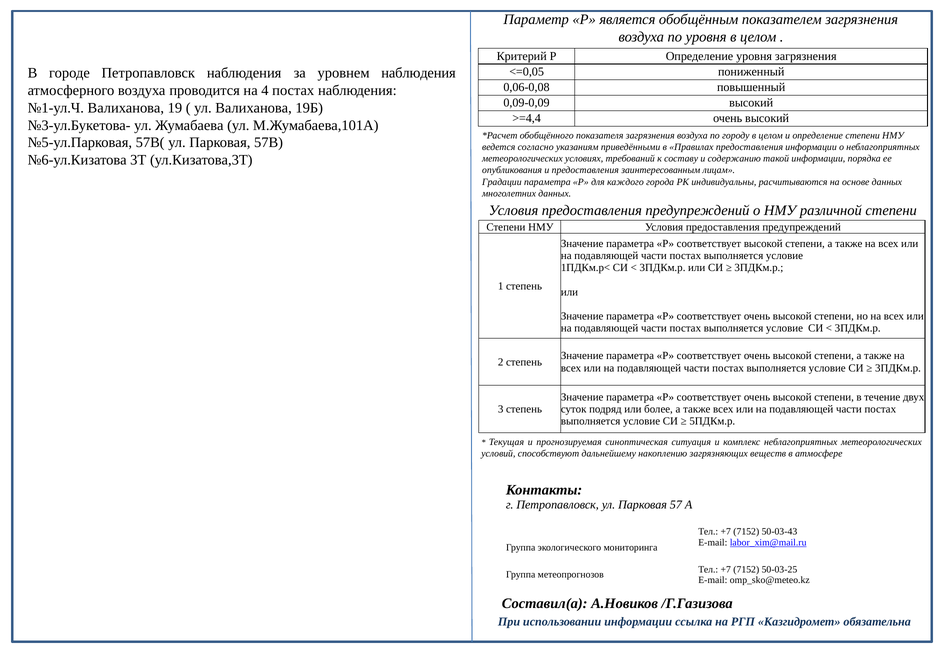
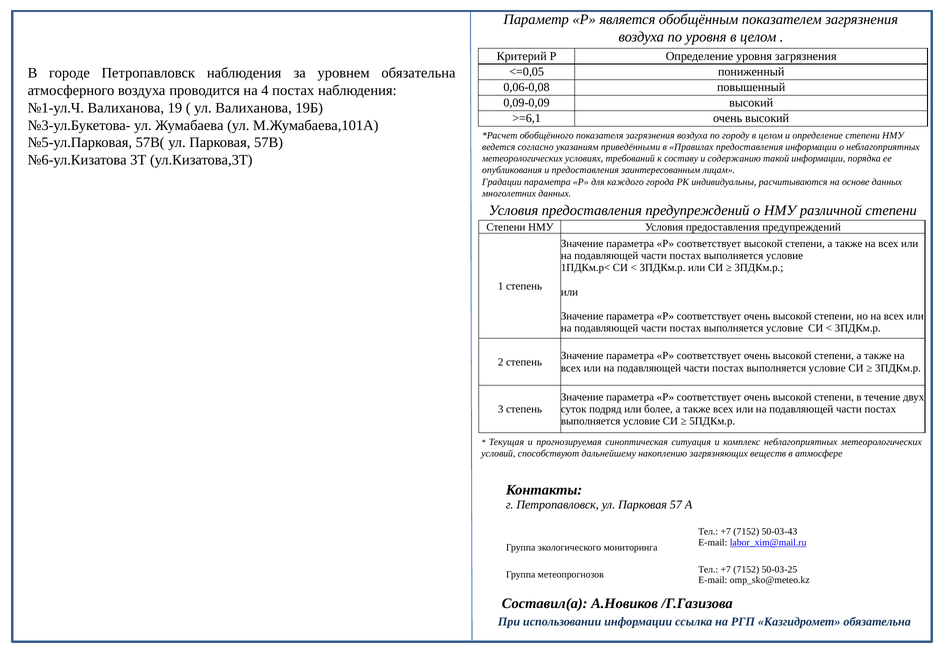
уровнем наблюдения: наблюдения -> обязательна
>=4,4: >=4,4 -> >=6,1
